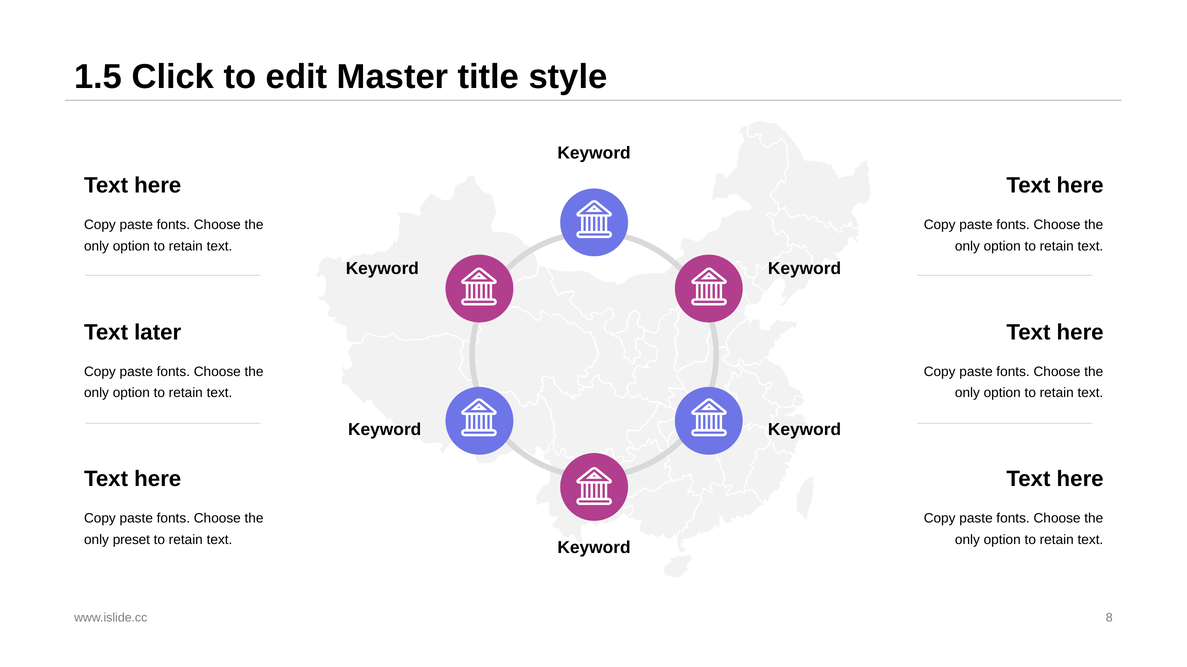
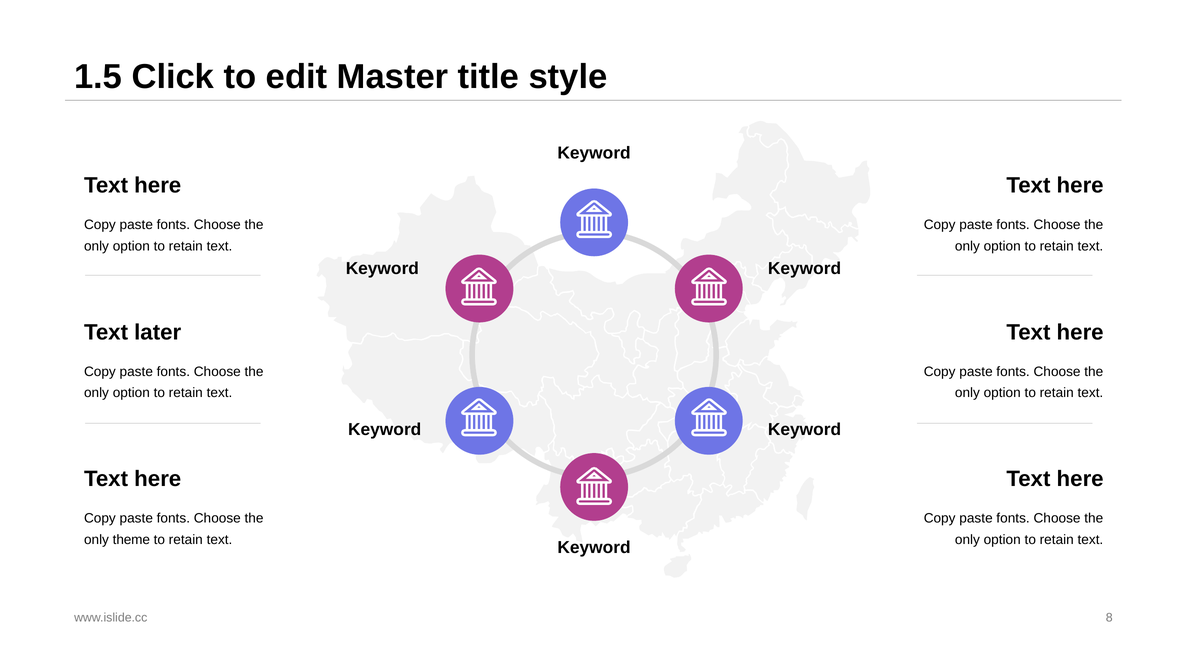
preset: preset -> theme
